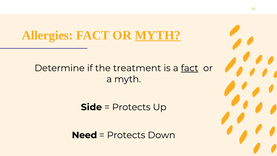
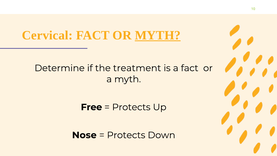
Allergies: Allergies -> Cervical
fact at (190, 68) underline: present -> none
Side: Side -> Free
Need: Need -> Nose
